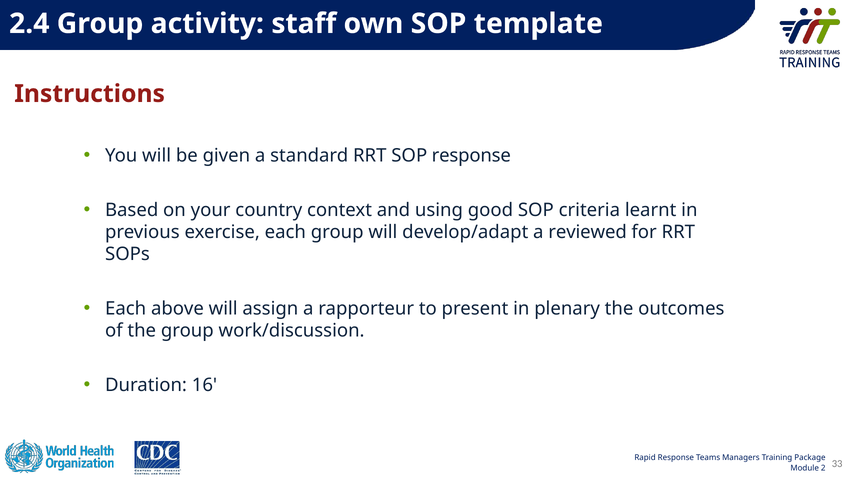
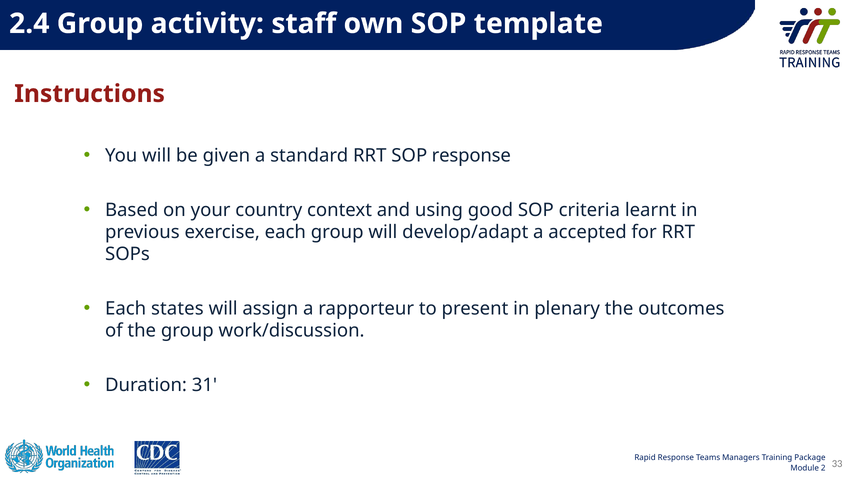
reviewed: reviewed -> accepted
above: above -> states
16: 16 -> 31
